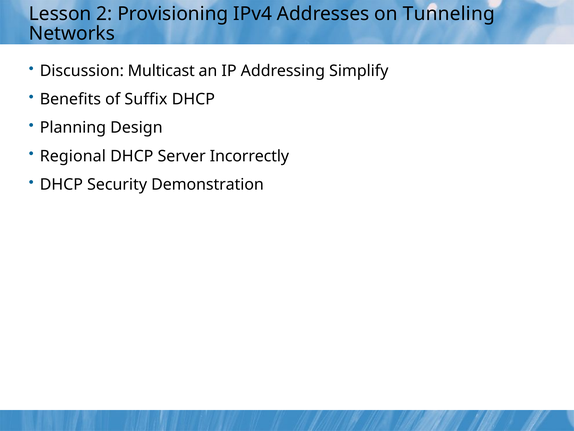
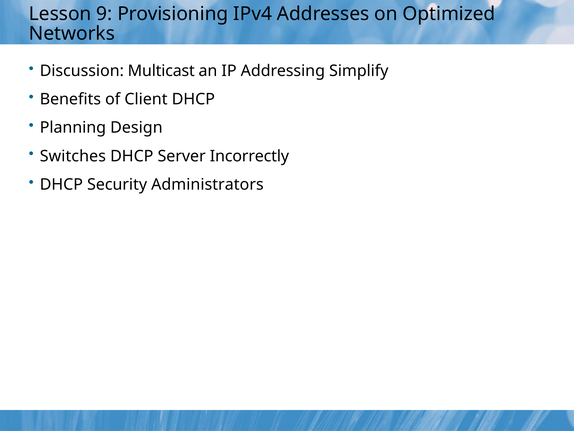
2: 2 -> 9
Tunneling: Tunneling -> Optimized
Suffix: Suffix -> Client
Regional: Regional -> Switches
Demonstration: Demonstration -> Administrators
